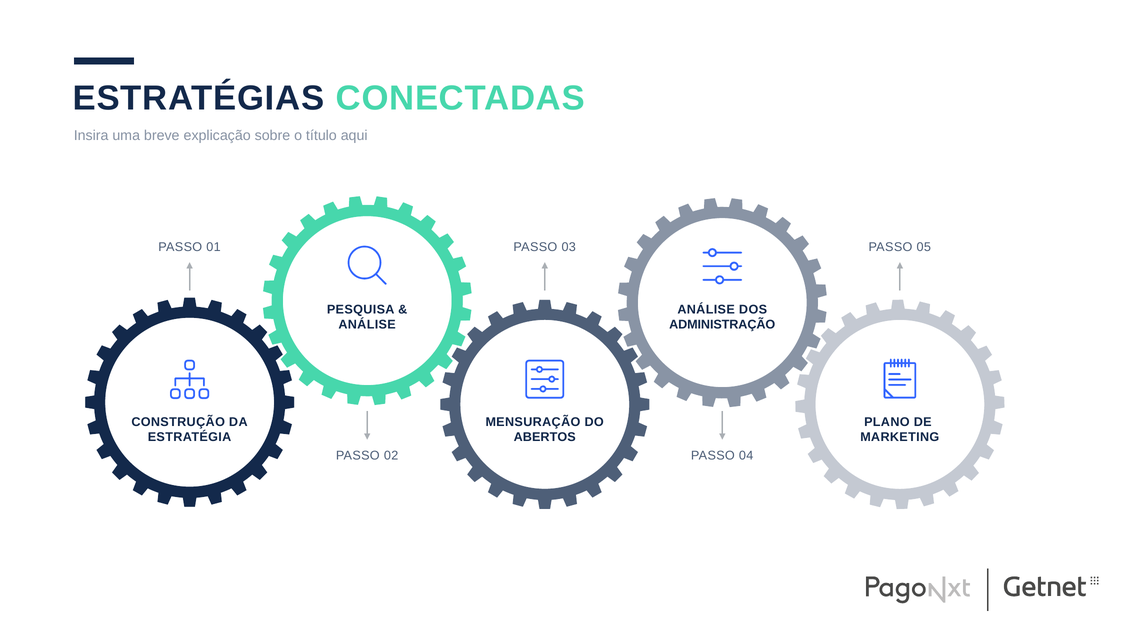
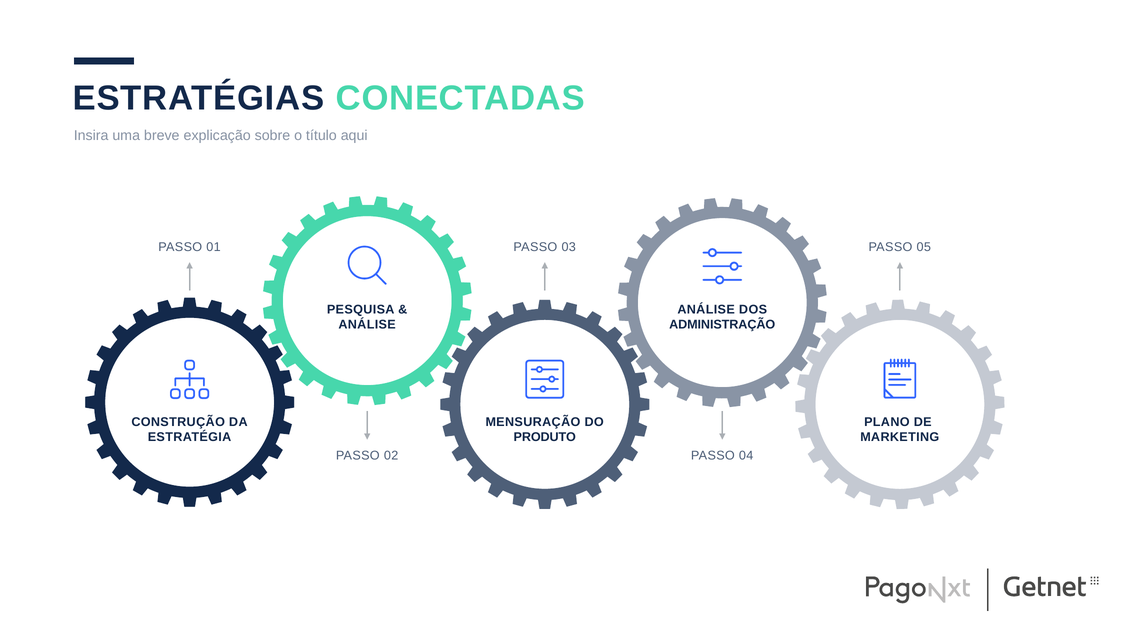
ABERTOS: ABERTOS -> PRODUTO
